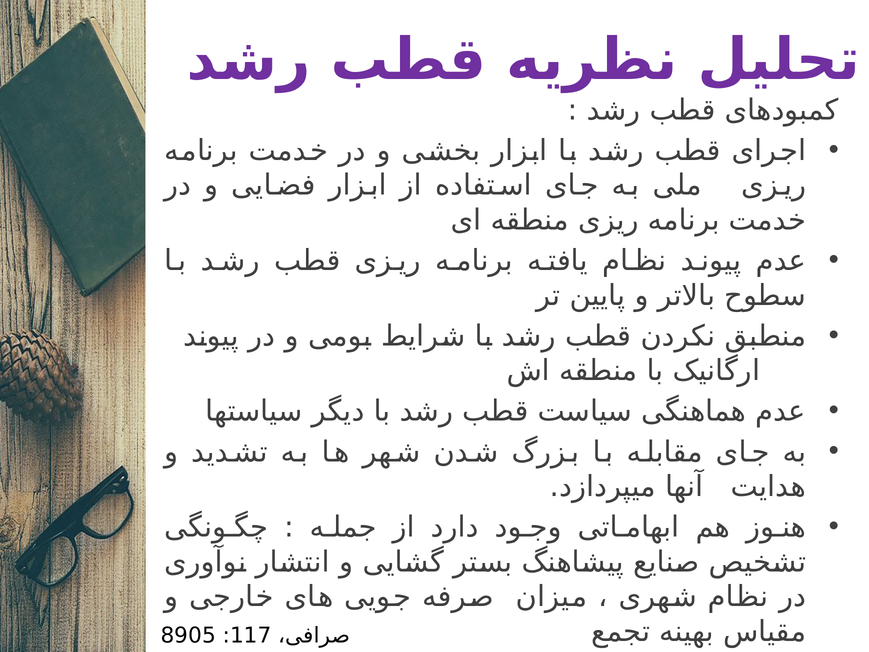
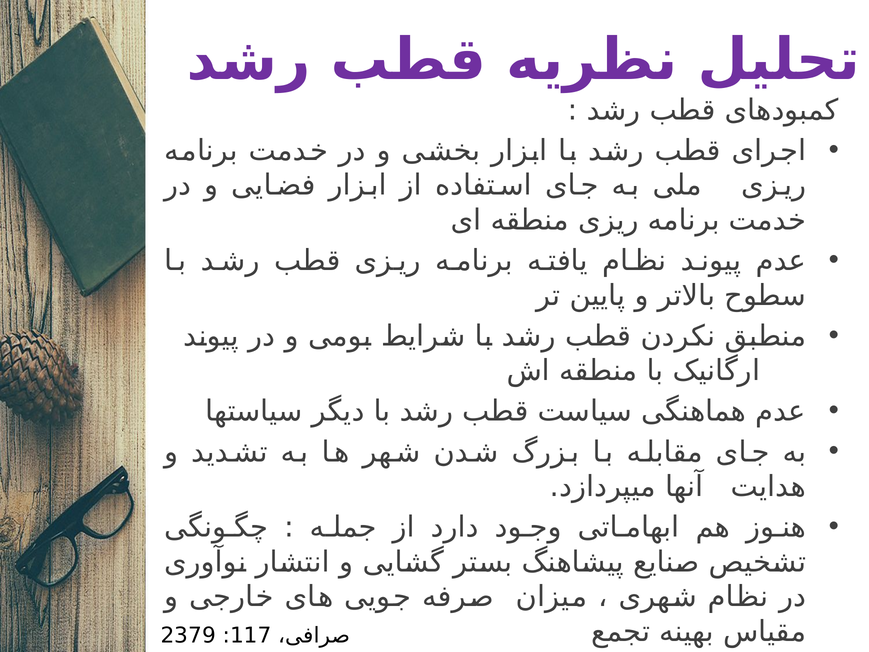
8905: 8905 -> 2379
